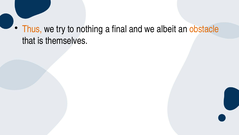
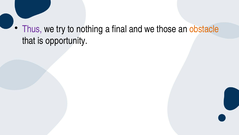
Thus colour: orange -> purple
albeit: albeit -> those
themselves: themselves -> opportunity
